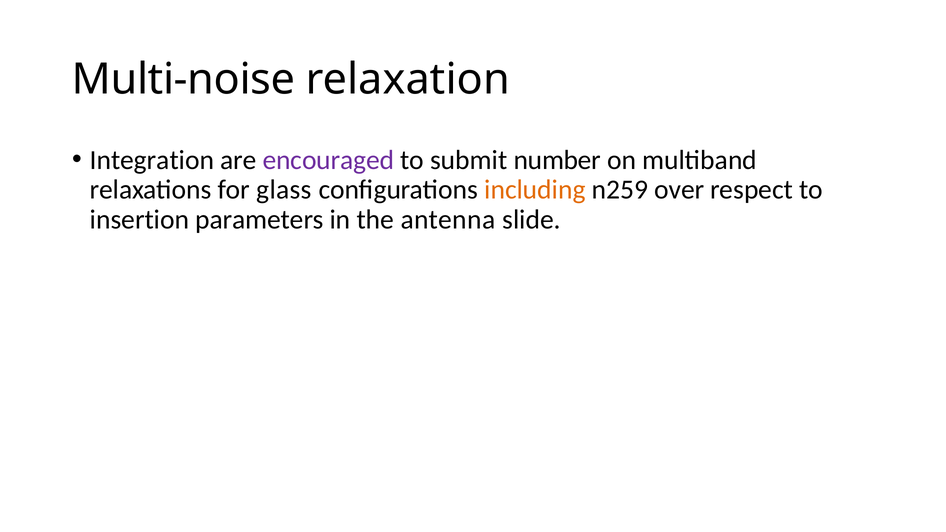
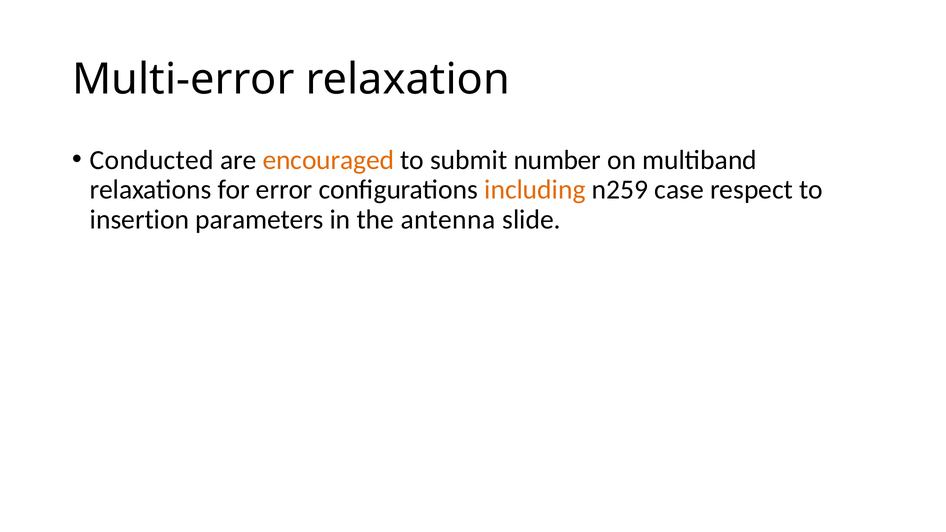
Multi-noise: Multi-noise -> Multi-error
Integration: Integration -> Conducted
encouraged colour: purple -> orange
glass: glass -> error
over: over -> case
